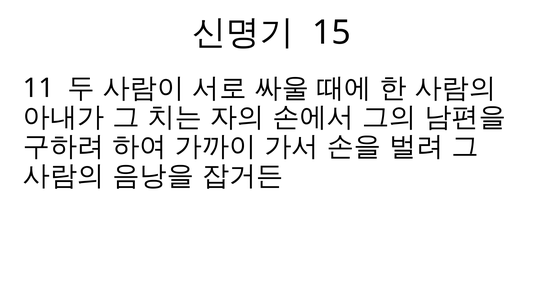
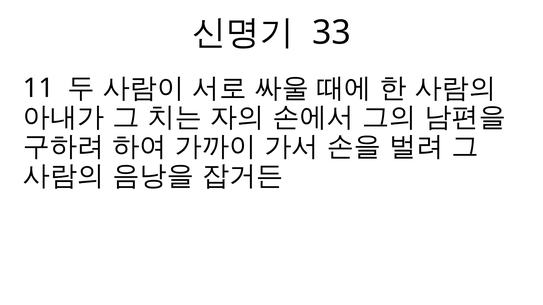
15: 15 -> 33
